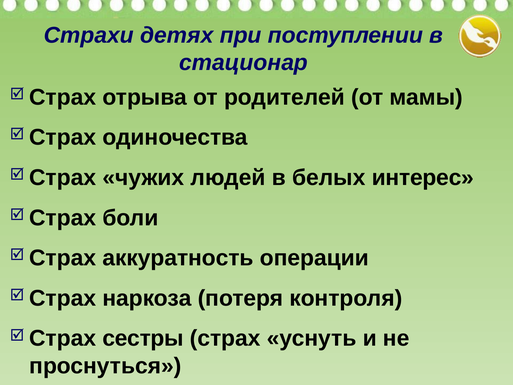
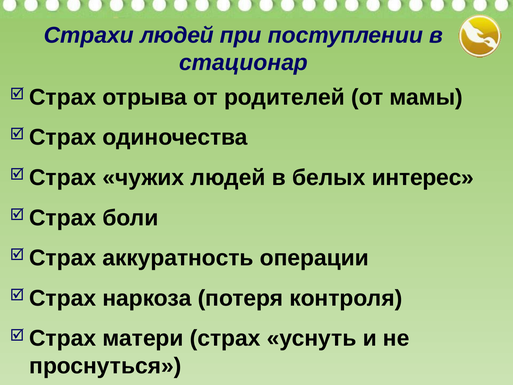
Страхи детях: детях -> людей
сестры: сестры -> матери
